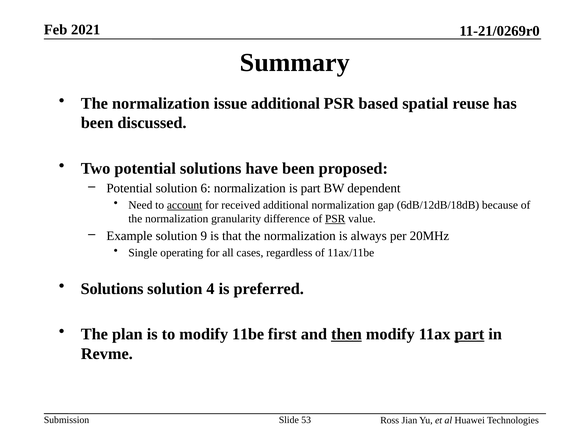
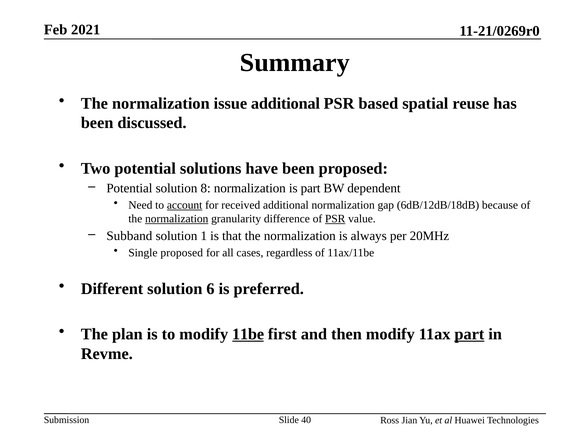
6: 6 -> 8
normalization at (177, 219) underline: none -> present
Example: Example -> Subband
9: 9 -> 1
Single operating: operating -> proposed
Solutions at (112, 289): Solutions -> Different
4: 4 -> 6
11be underline: none -> present
then underline: present -> none
53: 53 -> 40
